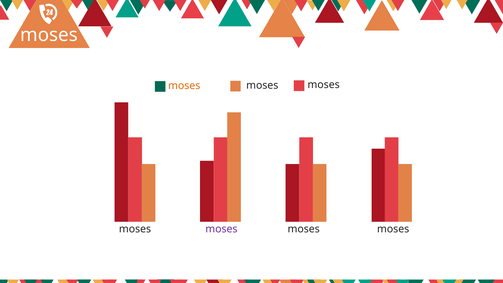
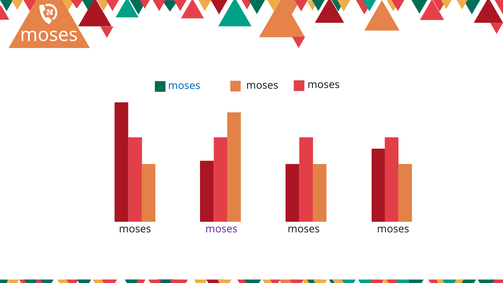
moses at (184, 86) colour: orange -> blue
